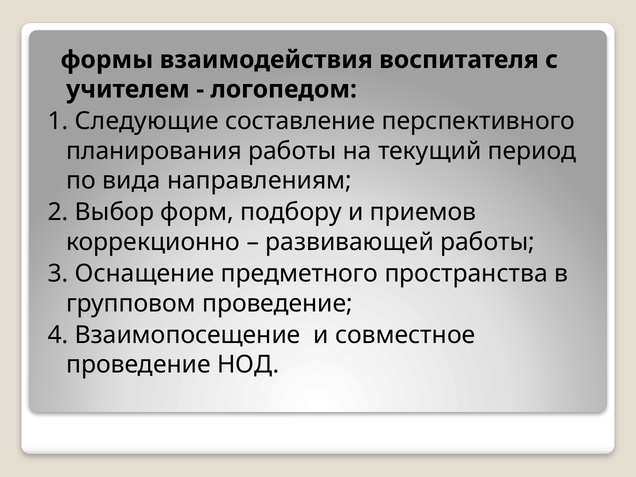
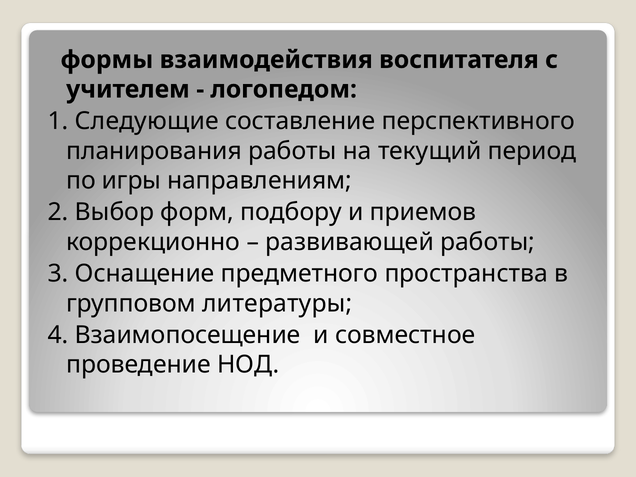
вида: вида -> игры
групповом проведение: проведение -> литературы
